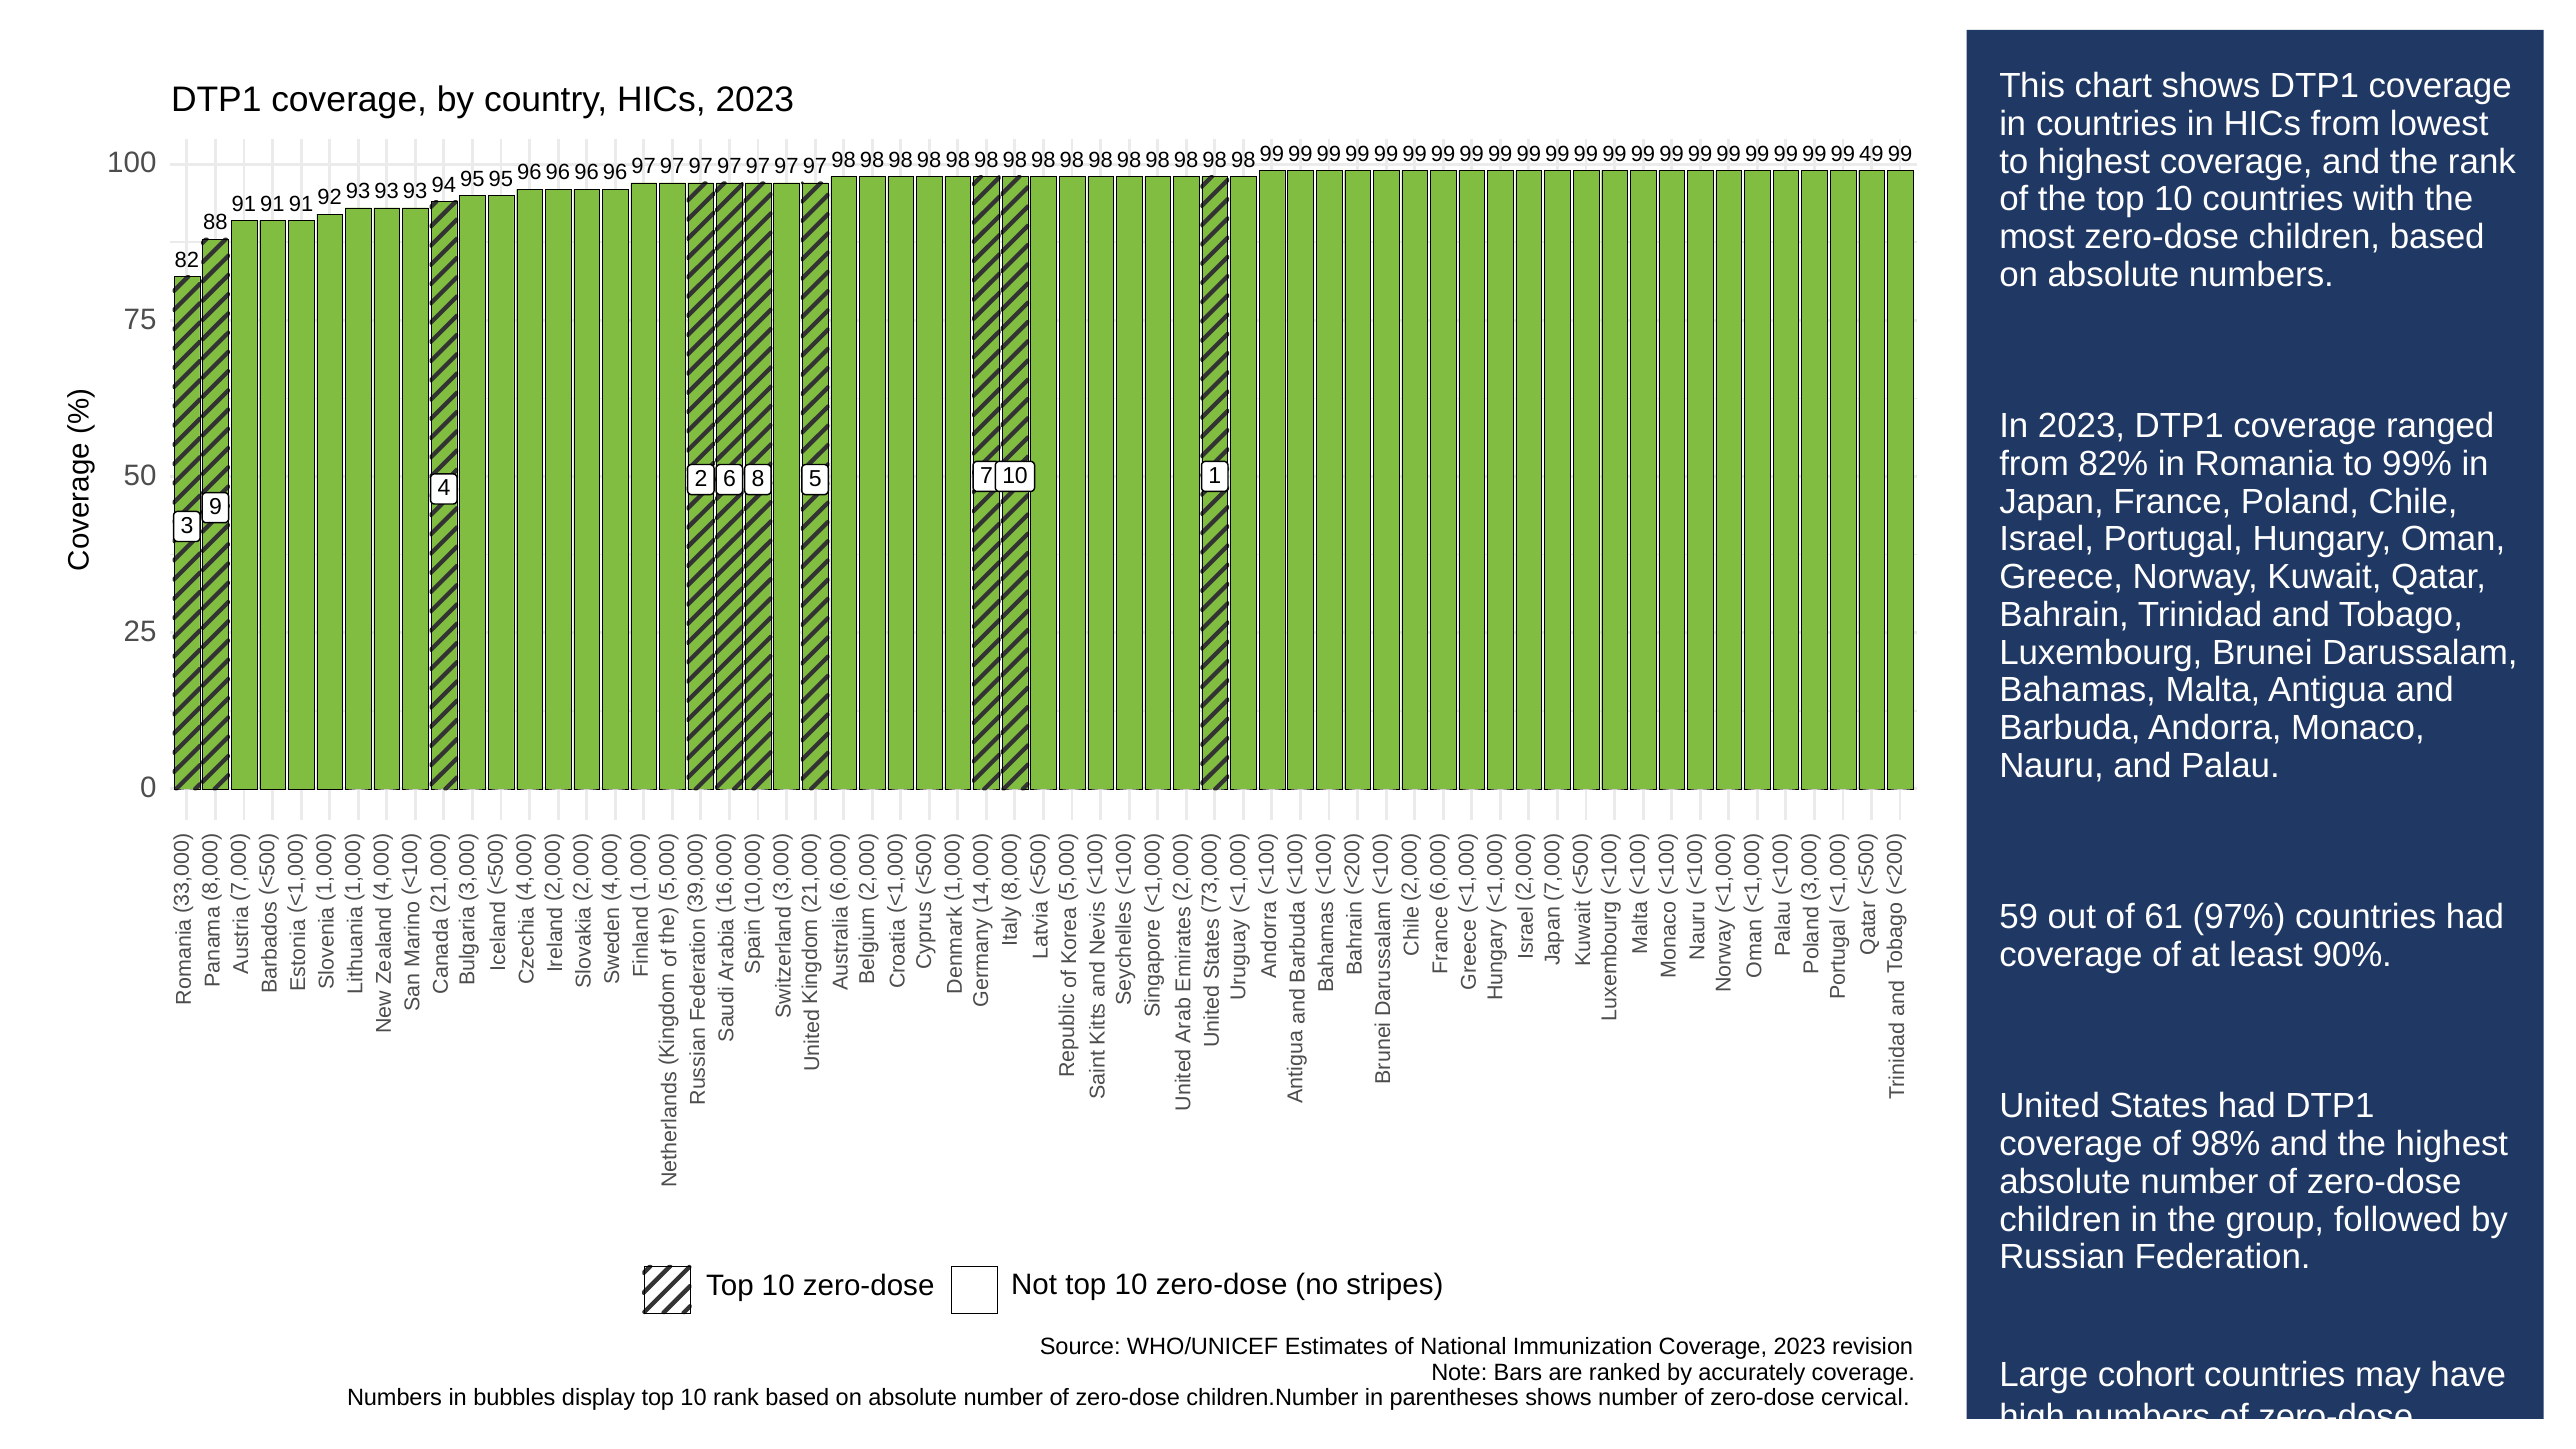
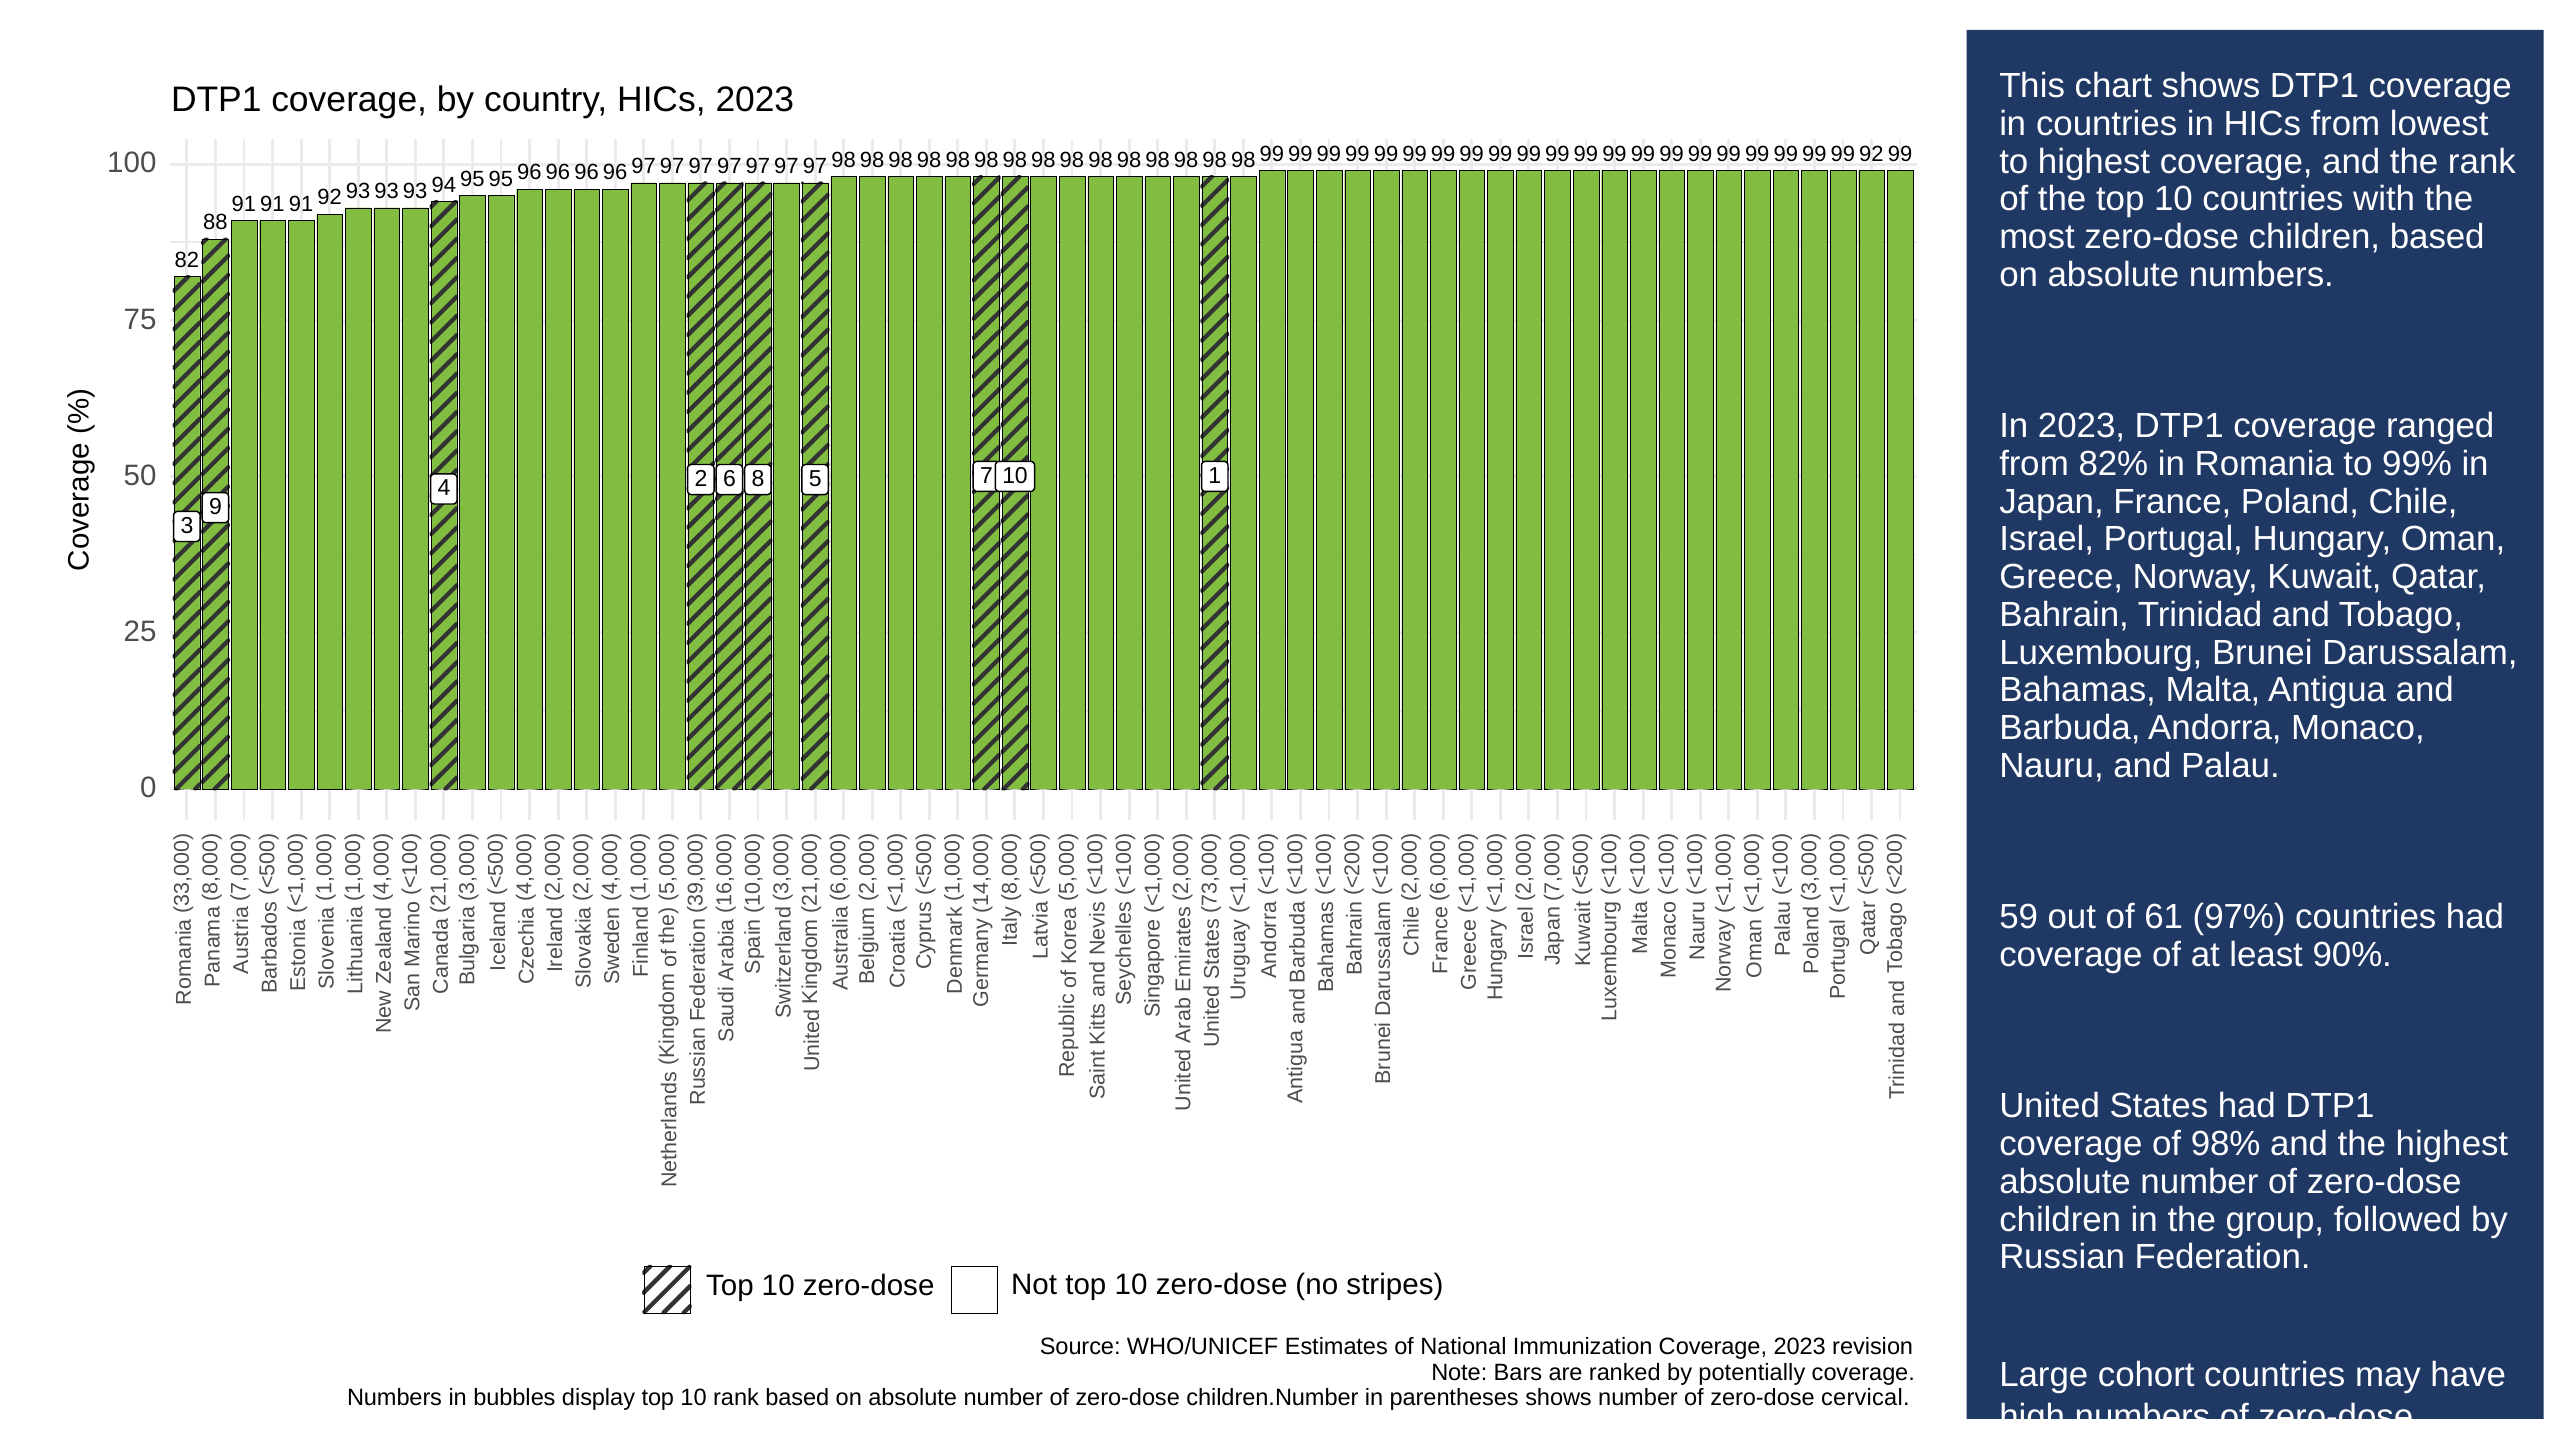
99 49: 49 -> 92
accurately: accurately -> potentially
